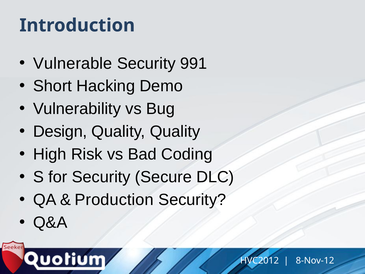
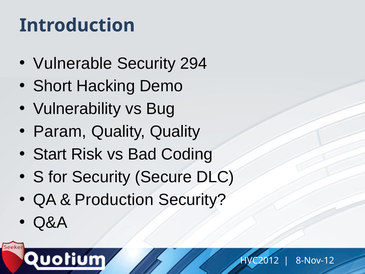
991: 991 -> 294
Design: Design -> Param
High: High -> Start
